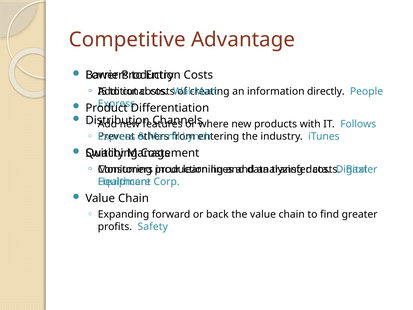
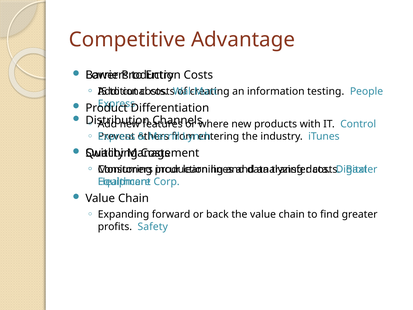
directly: directly -> testing
Follows: Follows -> Control
